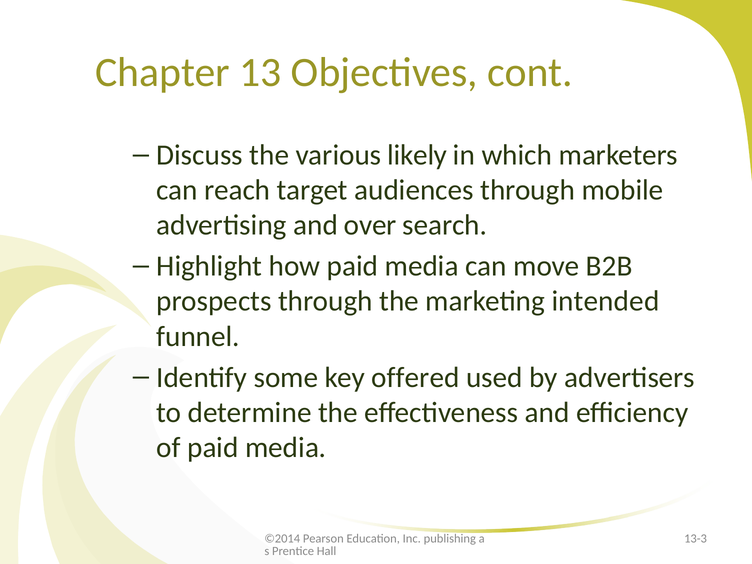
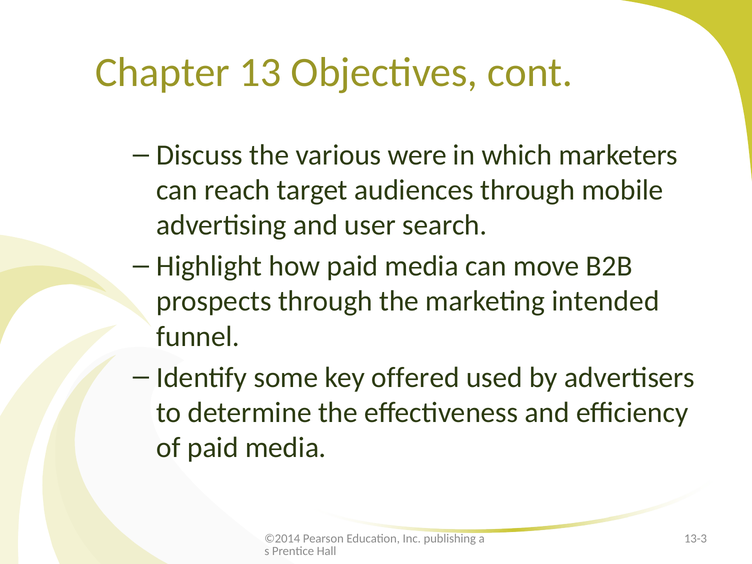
likely: likely -> were
over: over -> user
